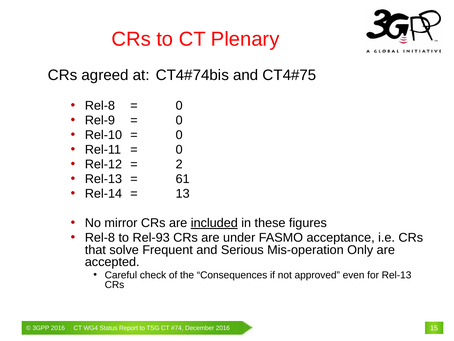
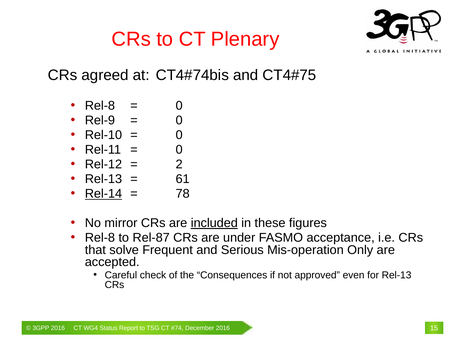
Rel-14 underline: none -> present
13: 13 -> 78
Rel-93: Rel-93 -> Rel-87
